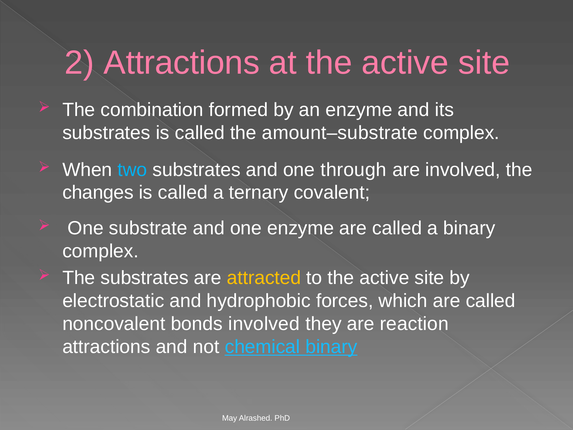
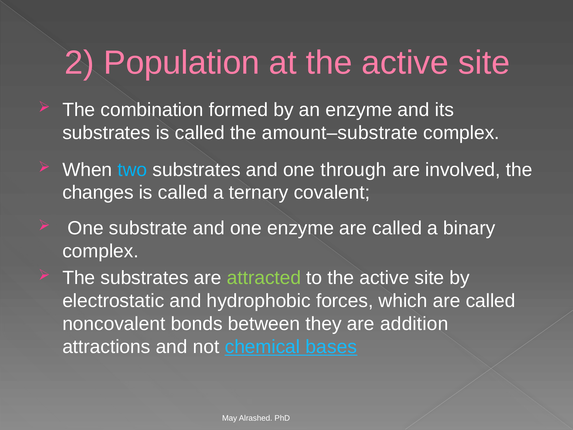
2 Attractions: Attractions -> Population
attracted colour: yellow -> light green
bonds involved: involved -> between
reaction: reaction -> addition
chemical binary: binary -> bases
